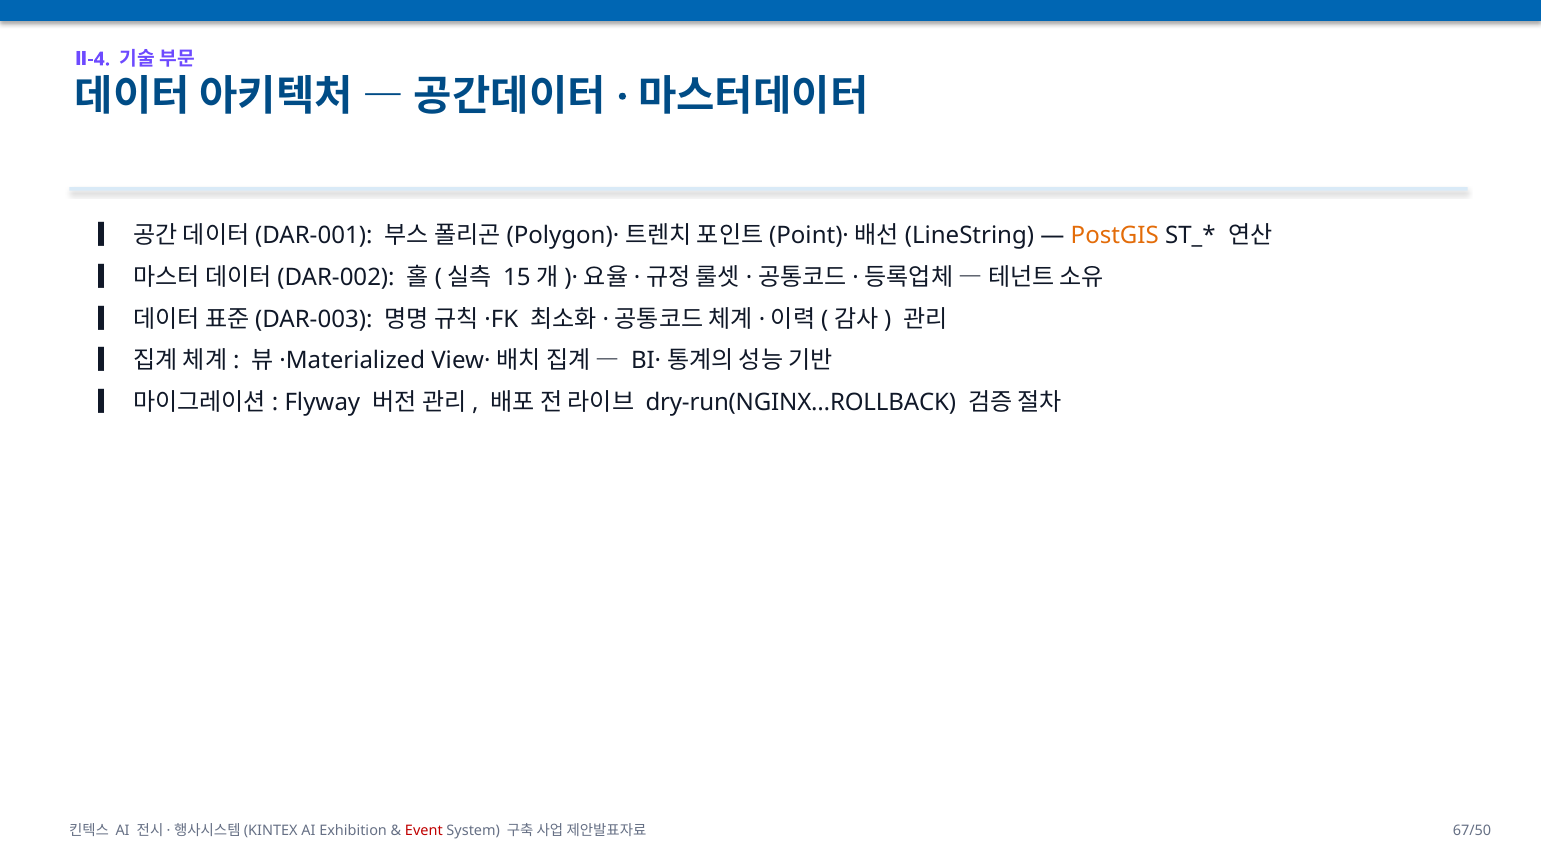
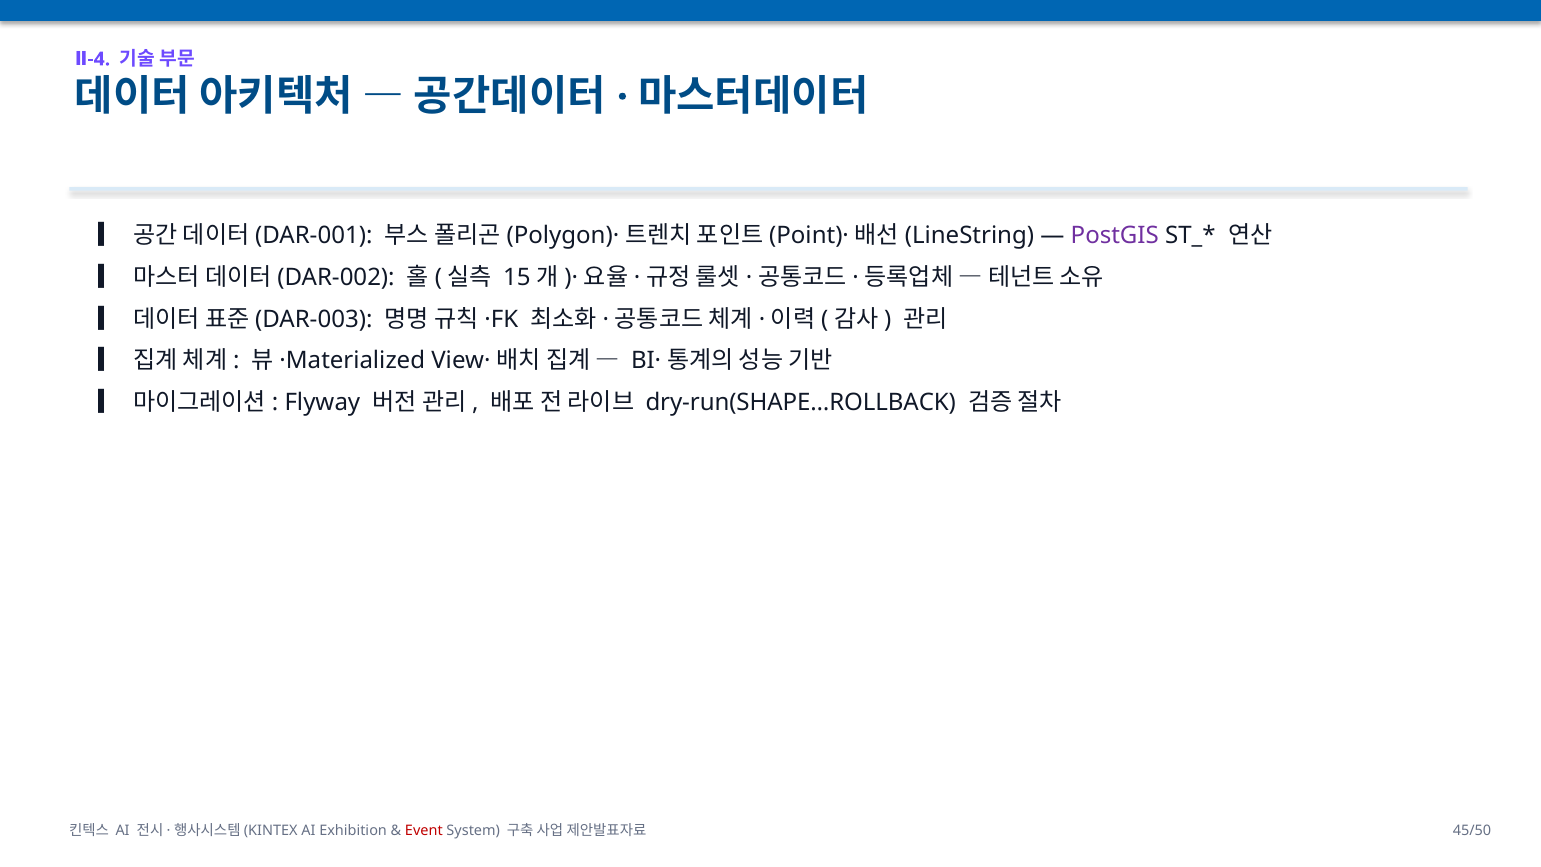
PostGIS colour: orange -> purple
dry-run(NGINX…ROLLBACK: dry-run(NGINX…ROLLBACK -> dry-run(SHAPE…ROLLBACK
67/50: 67/50 -> 45/50
